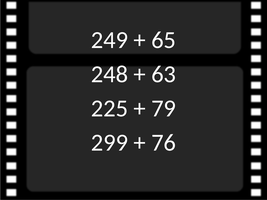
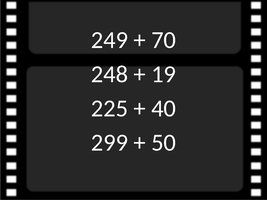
65: 65 -> 70
63: 63 -> 19
79: 79 -> 40
76: 76 -> 50
